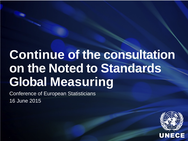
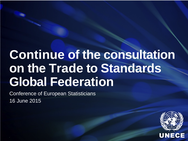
Noted: Noted -> Trade
Measuring: Measuring -> Federation
